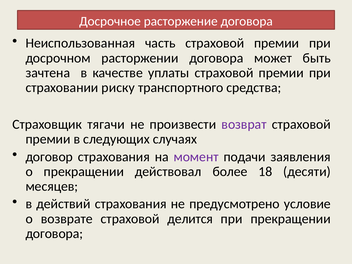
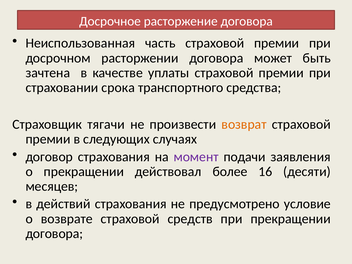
риску: риску -> срока
возврат colour: purple -> orange
18: 18 -> 16
делится: делится -> средств
